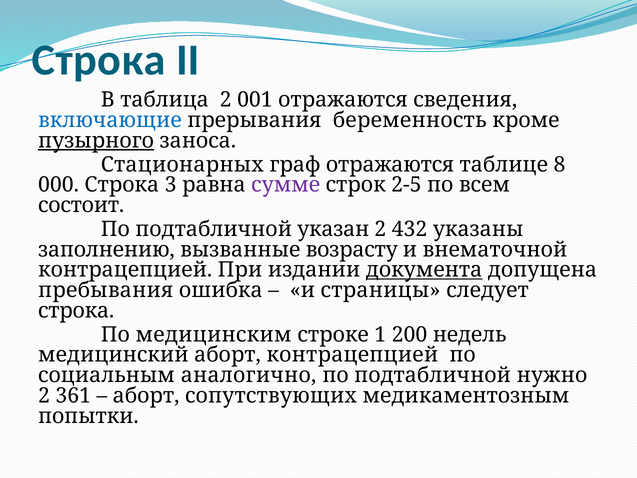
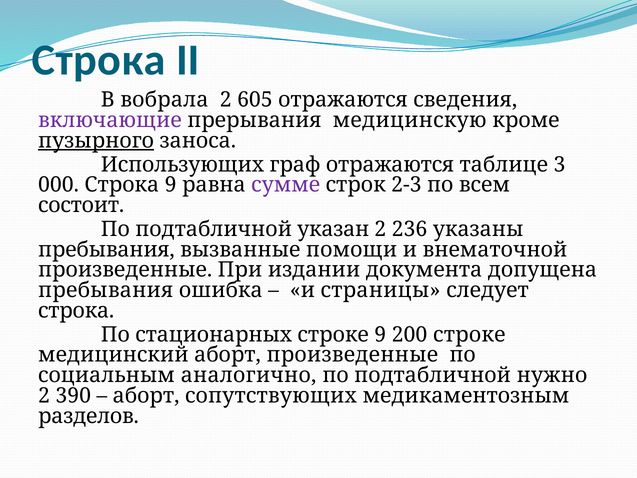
таблица: таблица -> вобрала
001: 001 -> 605
включающие colour: blue -> purple
беременность: беременность -> медицинскую
Стационарных: Стационарных -> Использующих
8: 8 -> 3
Строка 3: 3 -> 9
2-5: 2-5 -> 2-3
432: 432 -> 236
заполнению at (106, 249): заполнению -> пребывания
возрасту: возрасту -> помощи
контрацепцией at (125, 270): контрацепцией -> произведенные
документа underline: present -> none
медицинским: медицинским -> стационарных
строке 1: 1 -> 9
200 недель: недель -> строке
аборт контрацепцией: контрацепцией -> произведенные
361: 361 -> 390
попытки: попытки -> разделов
